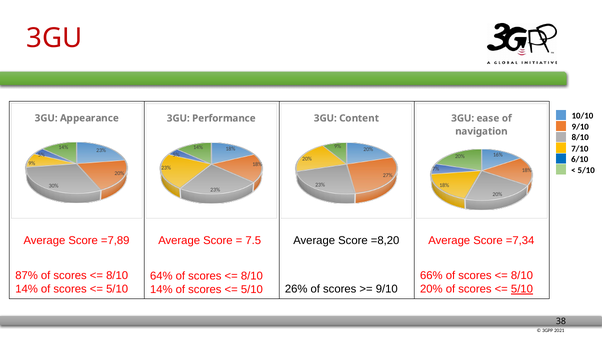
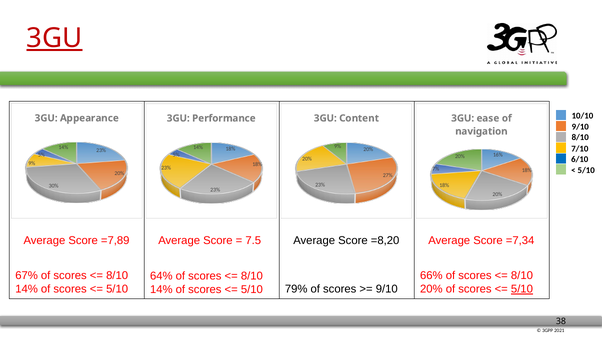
3GU at (54, 38) underline: none -> present
87%: 87% -> 67%
26%: 26% -> 79%
